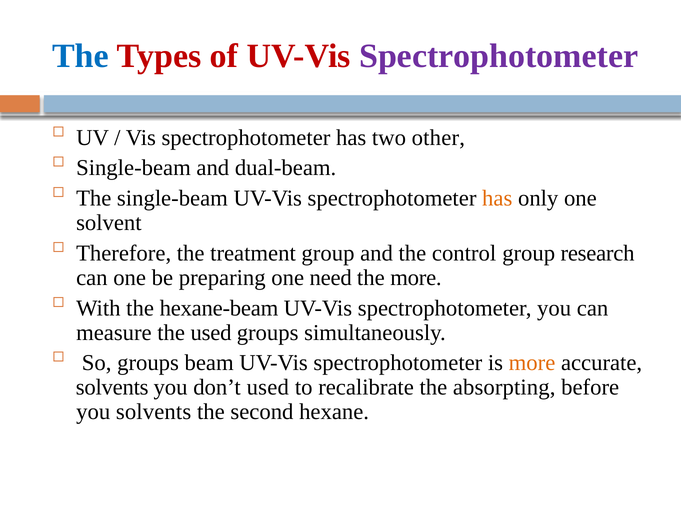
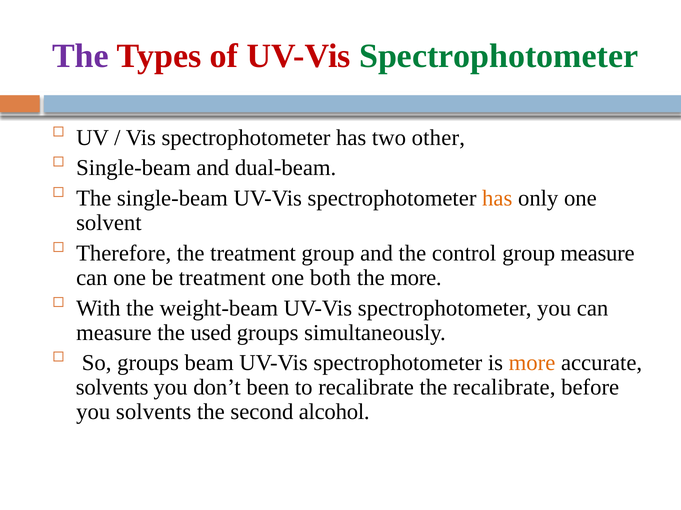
The at (81, 56) colour: blue -> purple
Spectrophotometer at (499, 56) colour: purple -> green
group research: research -> measure
be preparing: preparing -> treatment
need: need -> both
hexane-beam: hexane-beam -> weight-beam
don’t used: used -> been
the absorpting: absorpting -> recalibrate
hexane: hexane -> alcohol
